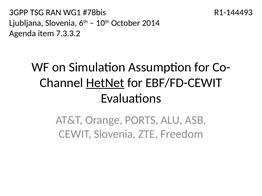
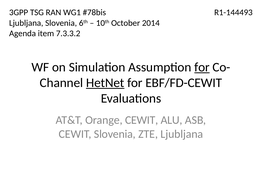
for at (202, 67) underline: none -> present
Orange PORTS: PORTS -> CEWIT
ZTE Freedom: Freedom -> Ljubljana
